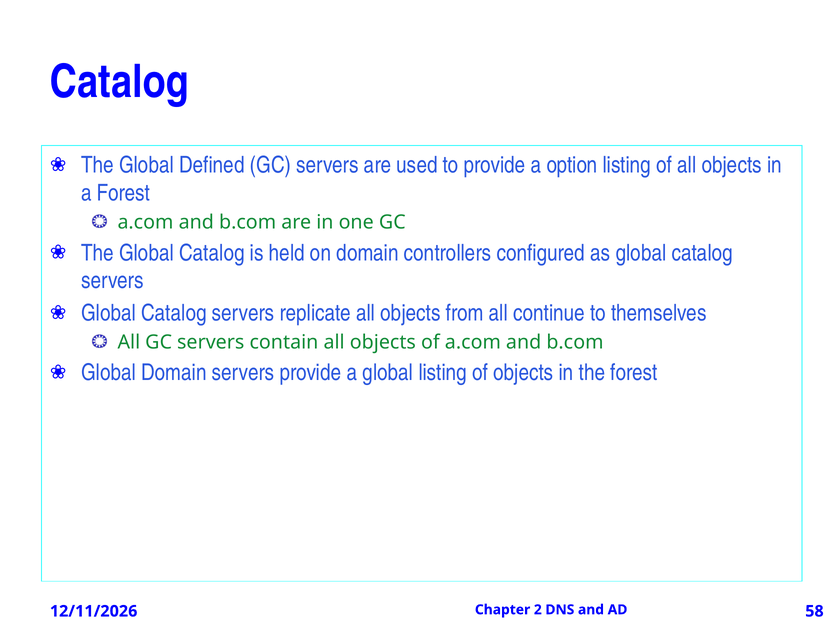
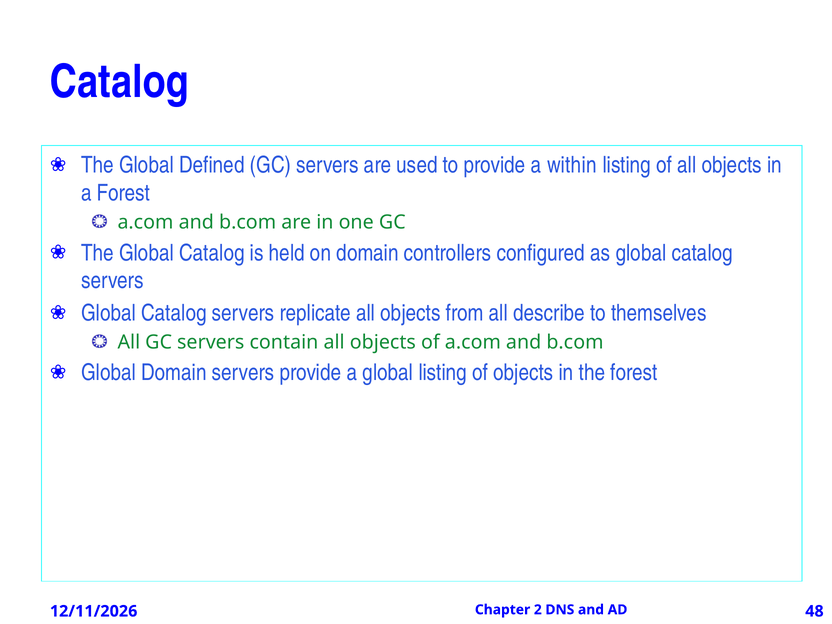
option: option -> within
continue: continue -> describe
58: 58 -> 48
